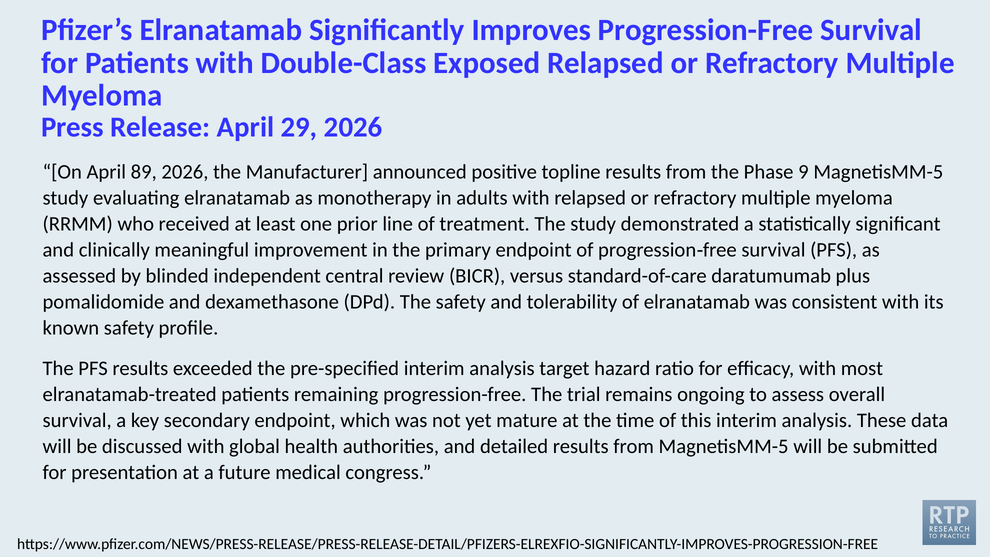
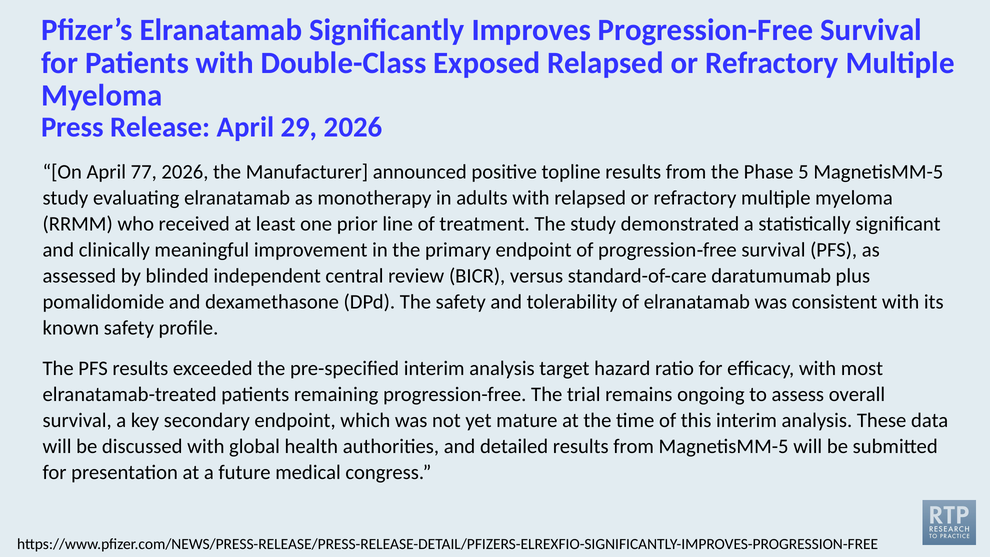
89: 89 -> 77
9: 9 -> 5
